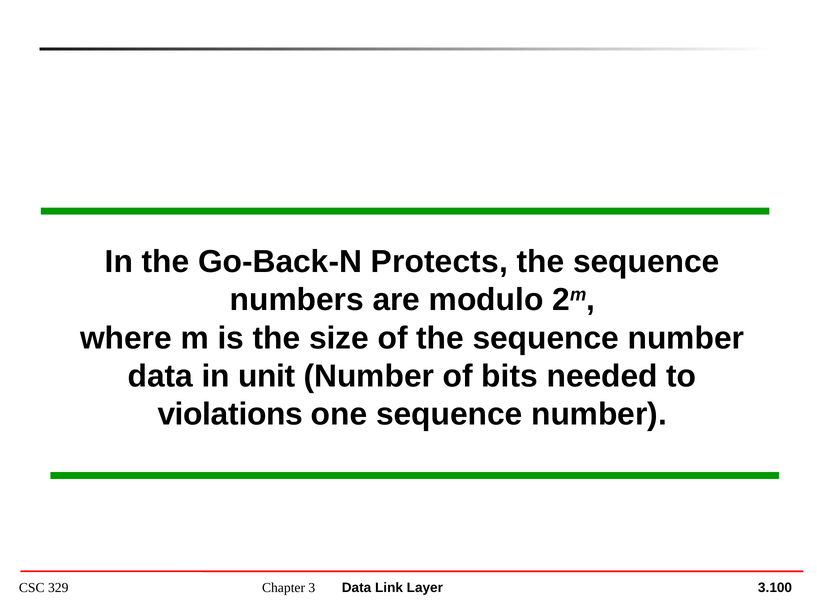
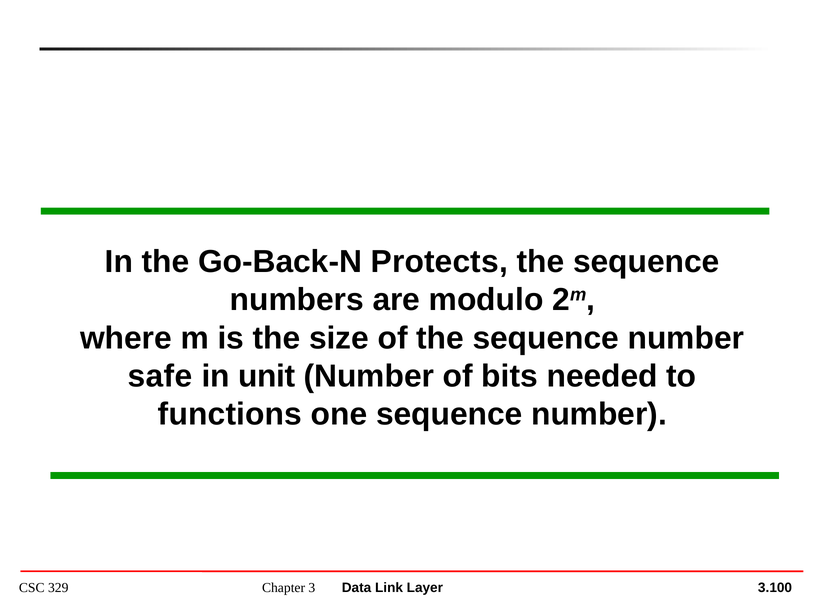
data at (160, 376): data -> safe
violations: violations -> functions
